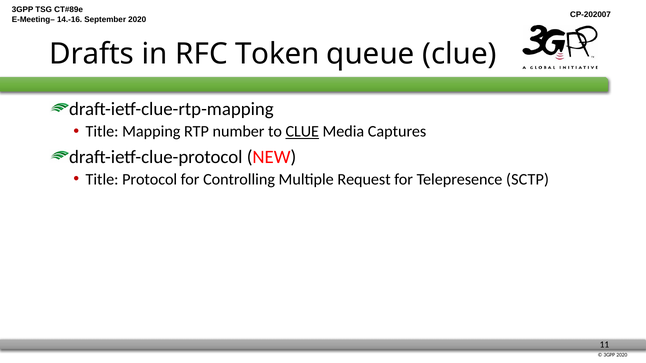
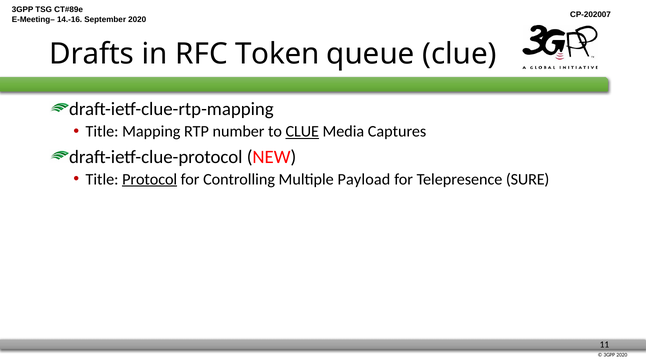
Protocol underline: none -> present
Request: Request -> Payload
SCTP: SCTP -> SURE
